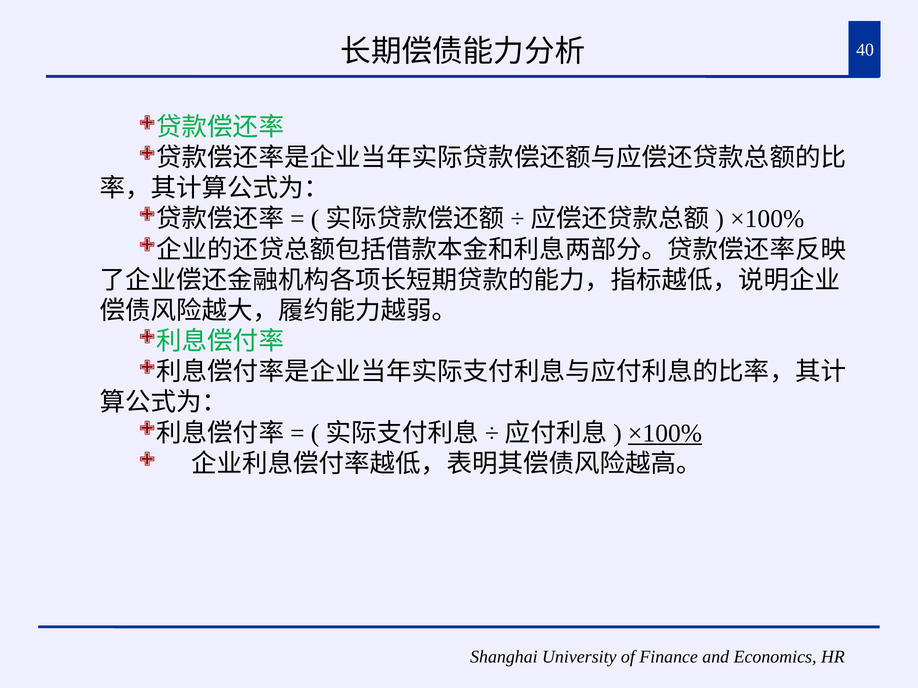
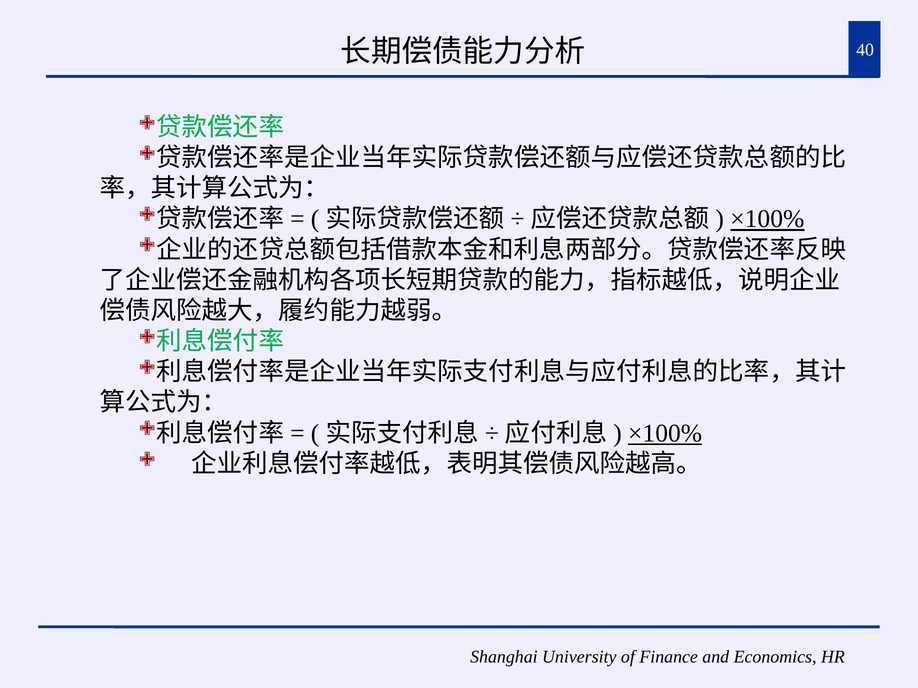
×100% at (767, 219) underline: none -> present
